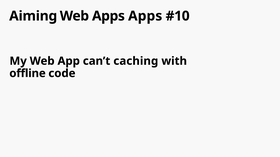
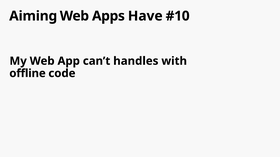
Apps Apps: Apps -> Have
caching: caching -> handles
